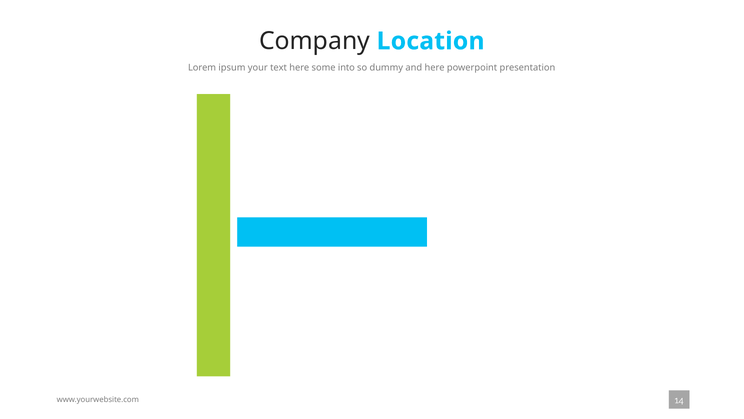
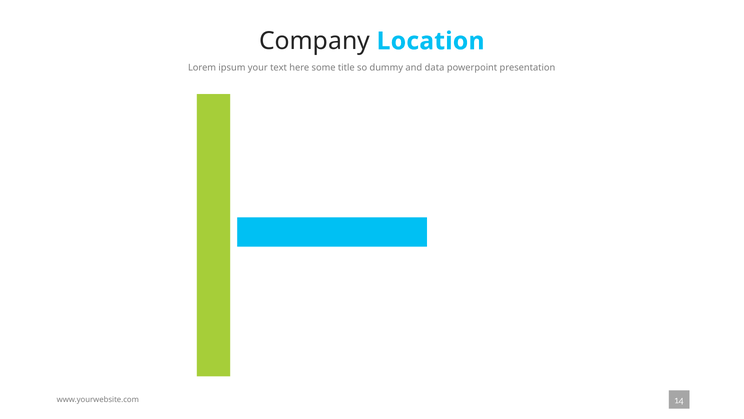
into: into -> title
and here: here -> data
